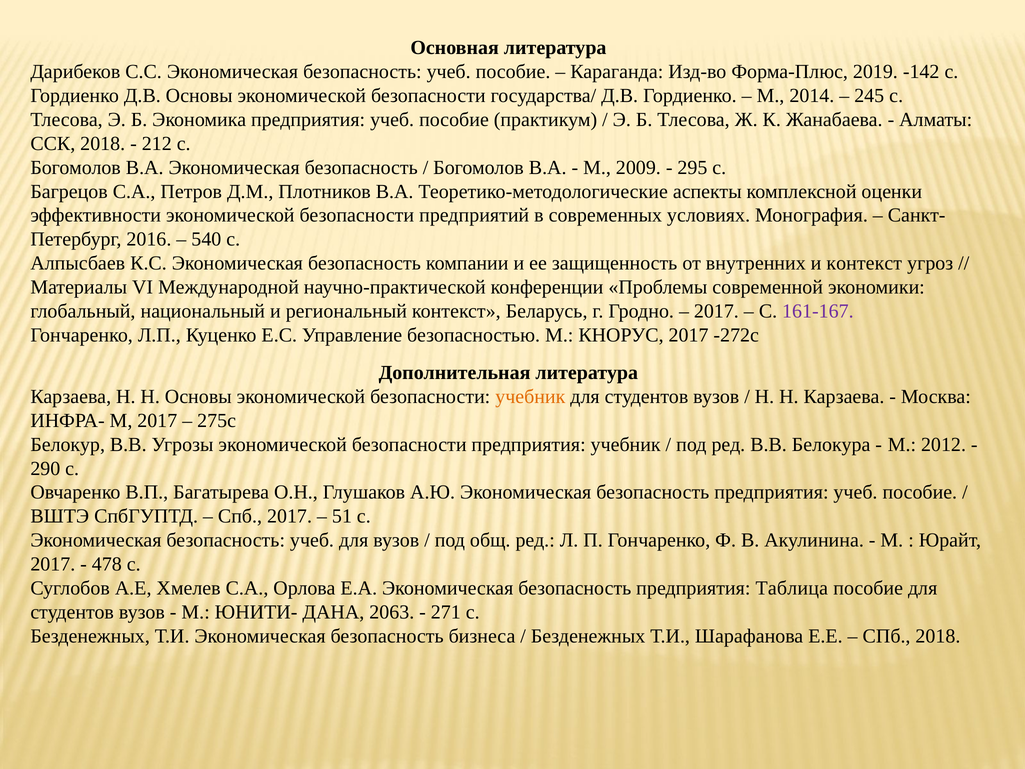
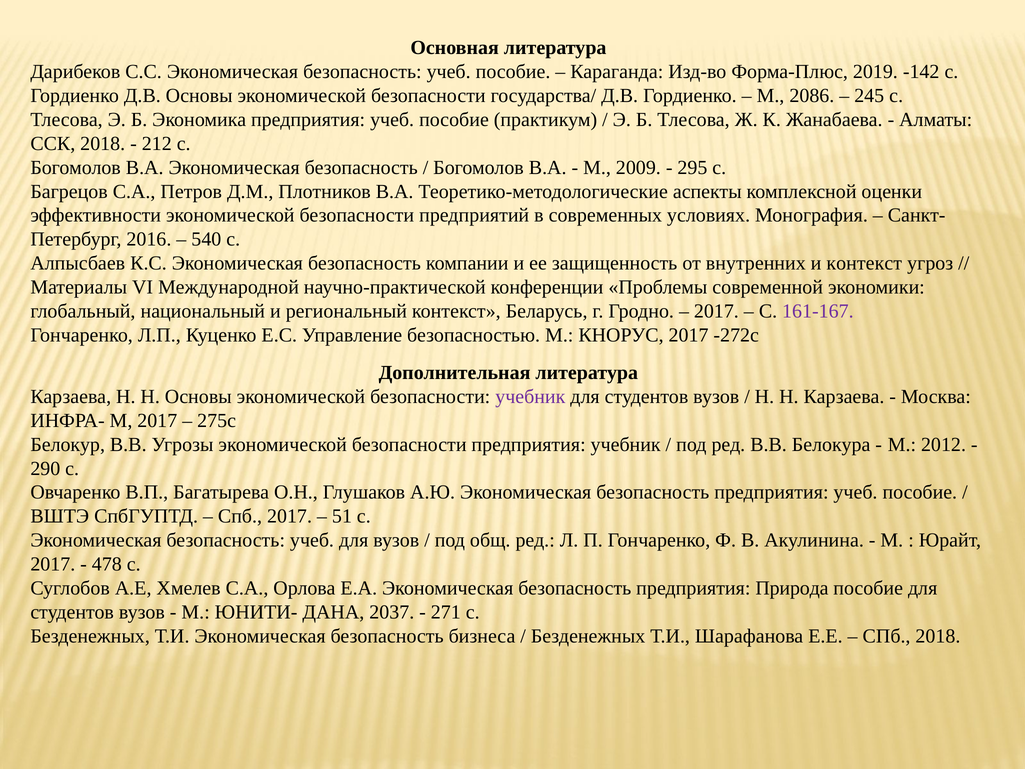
2014: 2014 -> 2086
учебник at (530, 396) colour: orange -> purple
Таблица: Таблица -> Природа
2063: 2063 -> 2037
